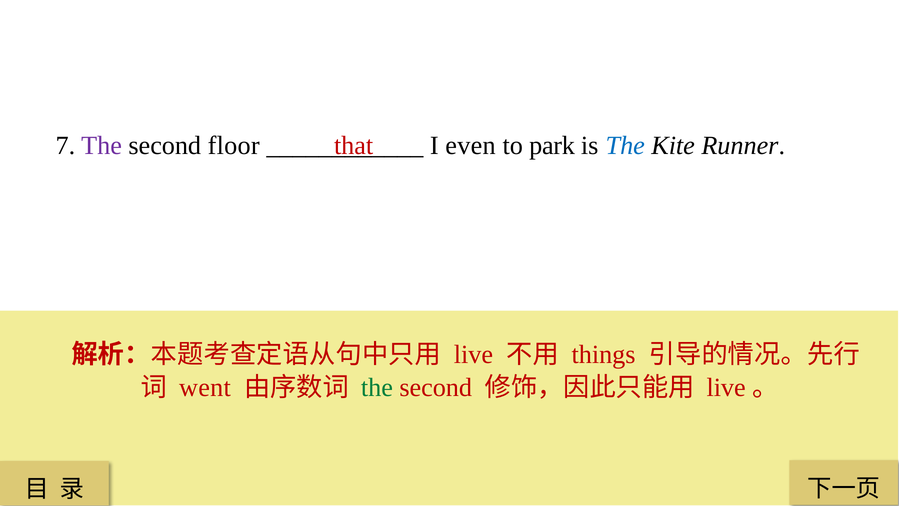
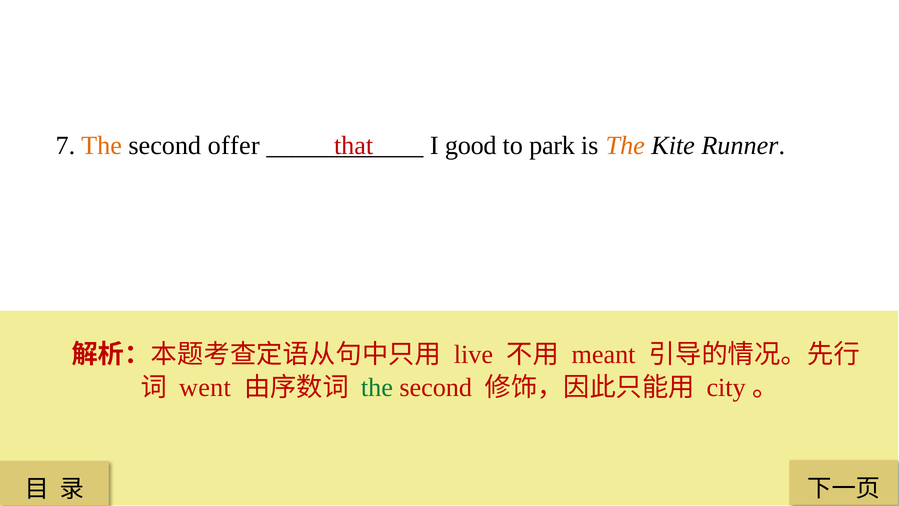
The at (102, 145) colour: purple -> orange
floor: floor -> offer
even: even -> good
The at (625, 145) colour: blue -> orange
things: things -> meant
live at (726, 387): live -> city
